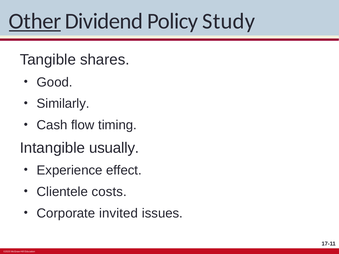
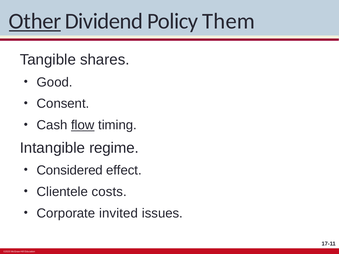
Study: Study -> Them
Similarly: Similarly -> Consent
flow underline: none -> present
usually: usually -> regime
Experience: Experience -> Considered
